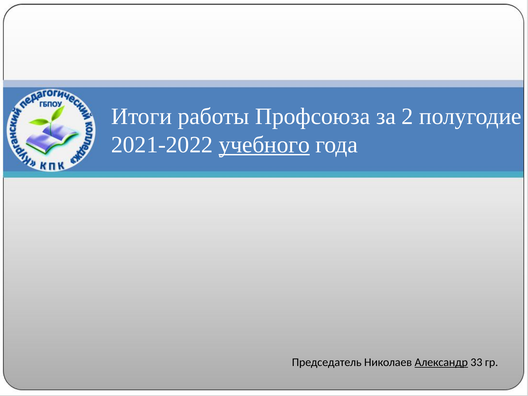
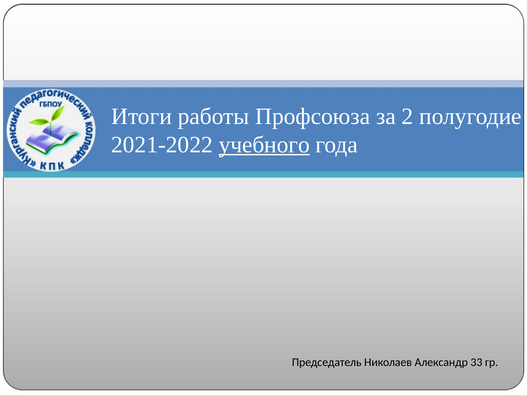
Александр underline: present -> none
